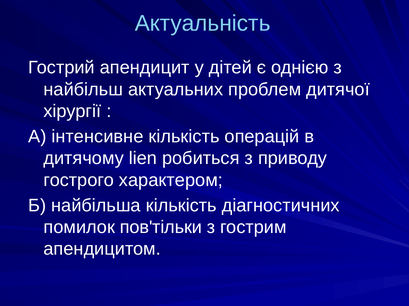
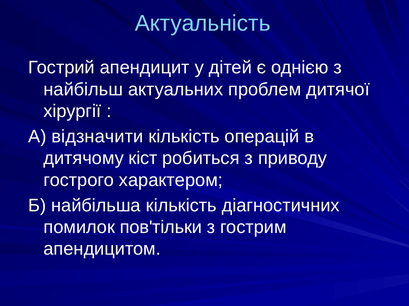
інтенсивне: інтенсивне -> відзначити
lien: lien -> кіст
